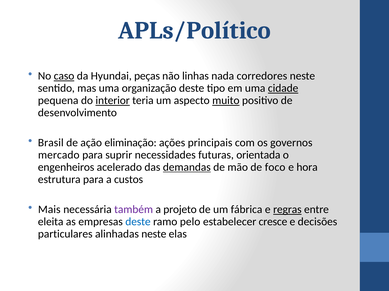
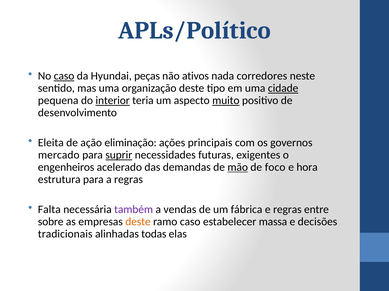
linhas: linhas -> ativos
Brasil: Brasil -> Eleita
suprir underline: none -> present
orientada: orientada -> exigentes
demandas underline: present -> none
mão underline: none -> present
a custos: custos -> regras
Mais: Mais -> Falta
projeto: projeto -> vendas
regras at (287, 210) underline: present -> none
eleita: eleita -> sobre
deste at (138, 222) colour: blue -> orange
ramo pelo: pelo -> caso
cresce: cresce -> massa
particulares: particulares -> tradicionais
alinhadas neste: neste -> todas
